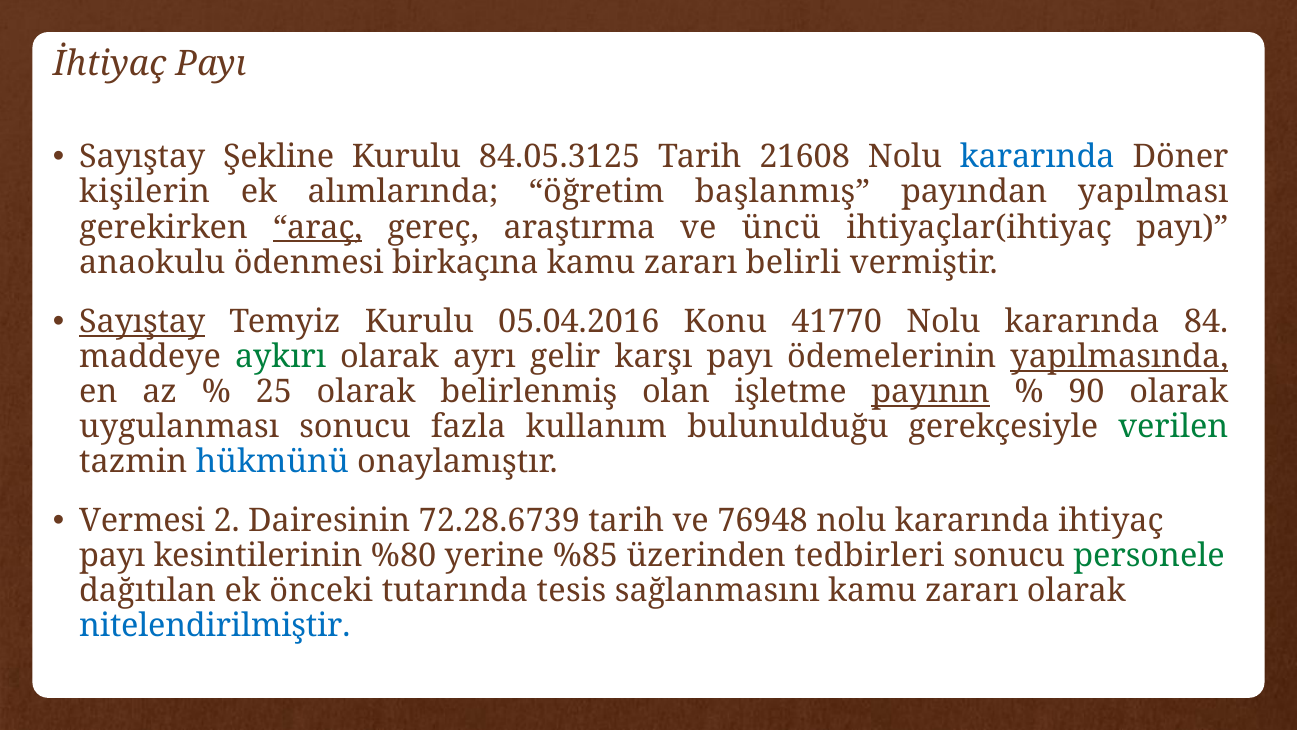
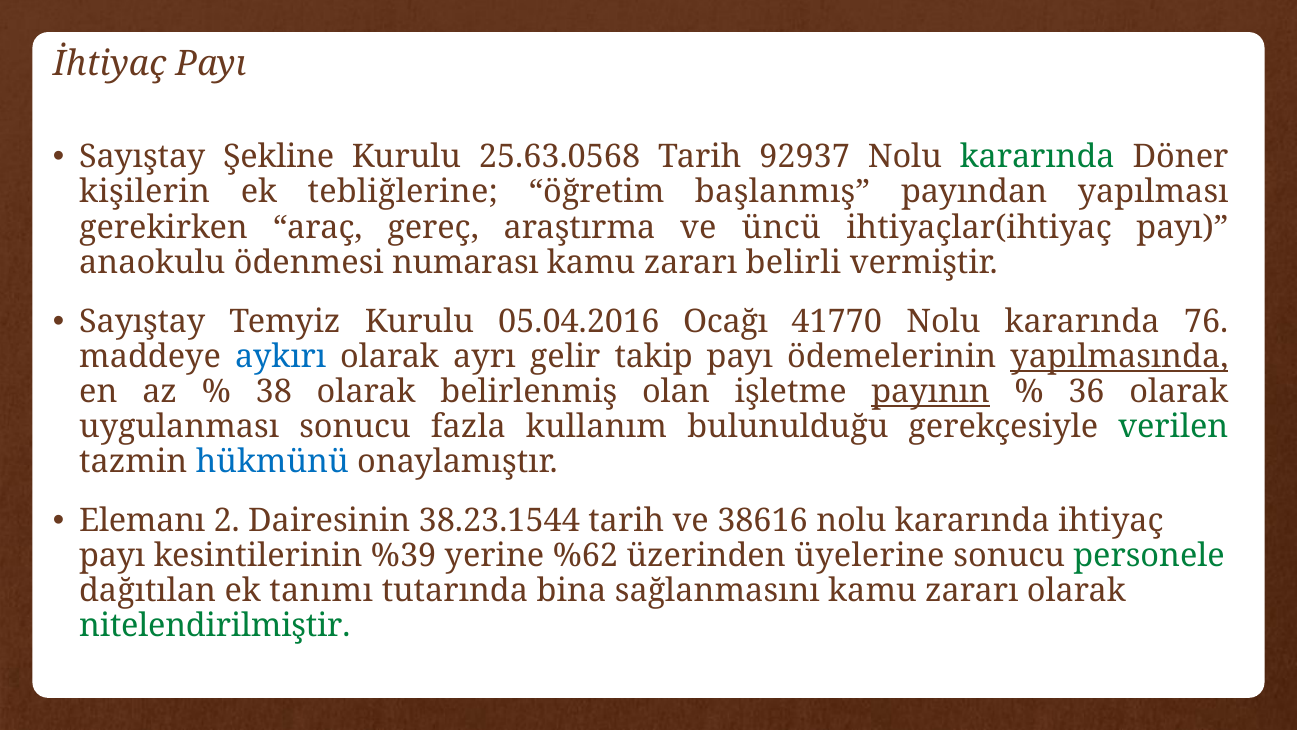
84.05.3125: 84.05.3125 -> 25.63.0568
21608: 21608 -> 92937
kararında at (1037, 157) colour: blue -> green
alımlarında: alımlarında -> tebliğlerine
araç underline: present -> none
birkaçına: birkaçına -> numarası
Sayıştay at (142, 322) underline: present -> none
Konu: Konu -> Ocağı
84: 84 -> 76
aykırı colour: green -> blue
karşı: karşı -> takip
25: 25 -> 38
90: 90 -> 36
Vermesi: Vermesi -> Elemanı
72.28.6739: 72.28.6739 -> 38.23.1544
76948: 76948 -> 38616
%80: %80 -> %39
%85: %85 -> %62
tedbirleri: tedbirleri -> üyelerine
önceki: önceki -> tanımı
tesis: tesis -> bina
nitelendirilmiştir colour: blue -> green
